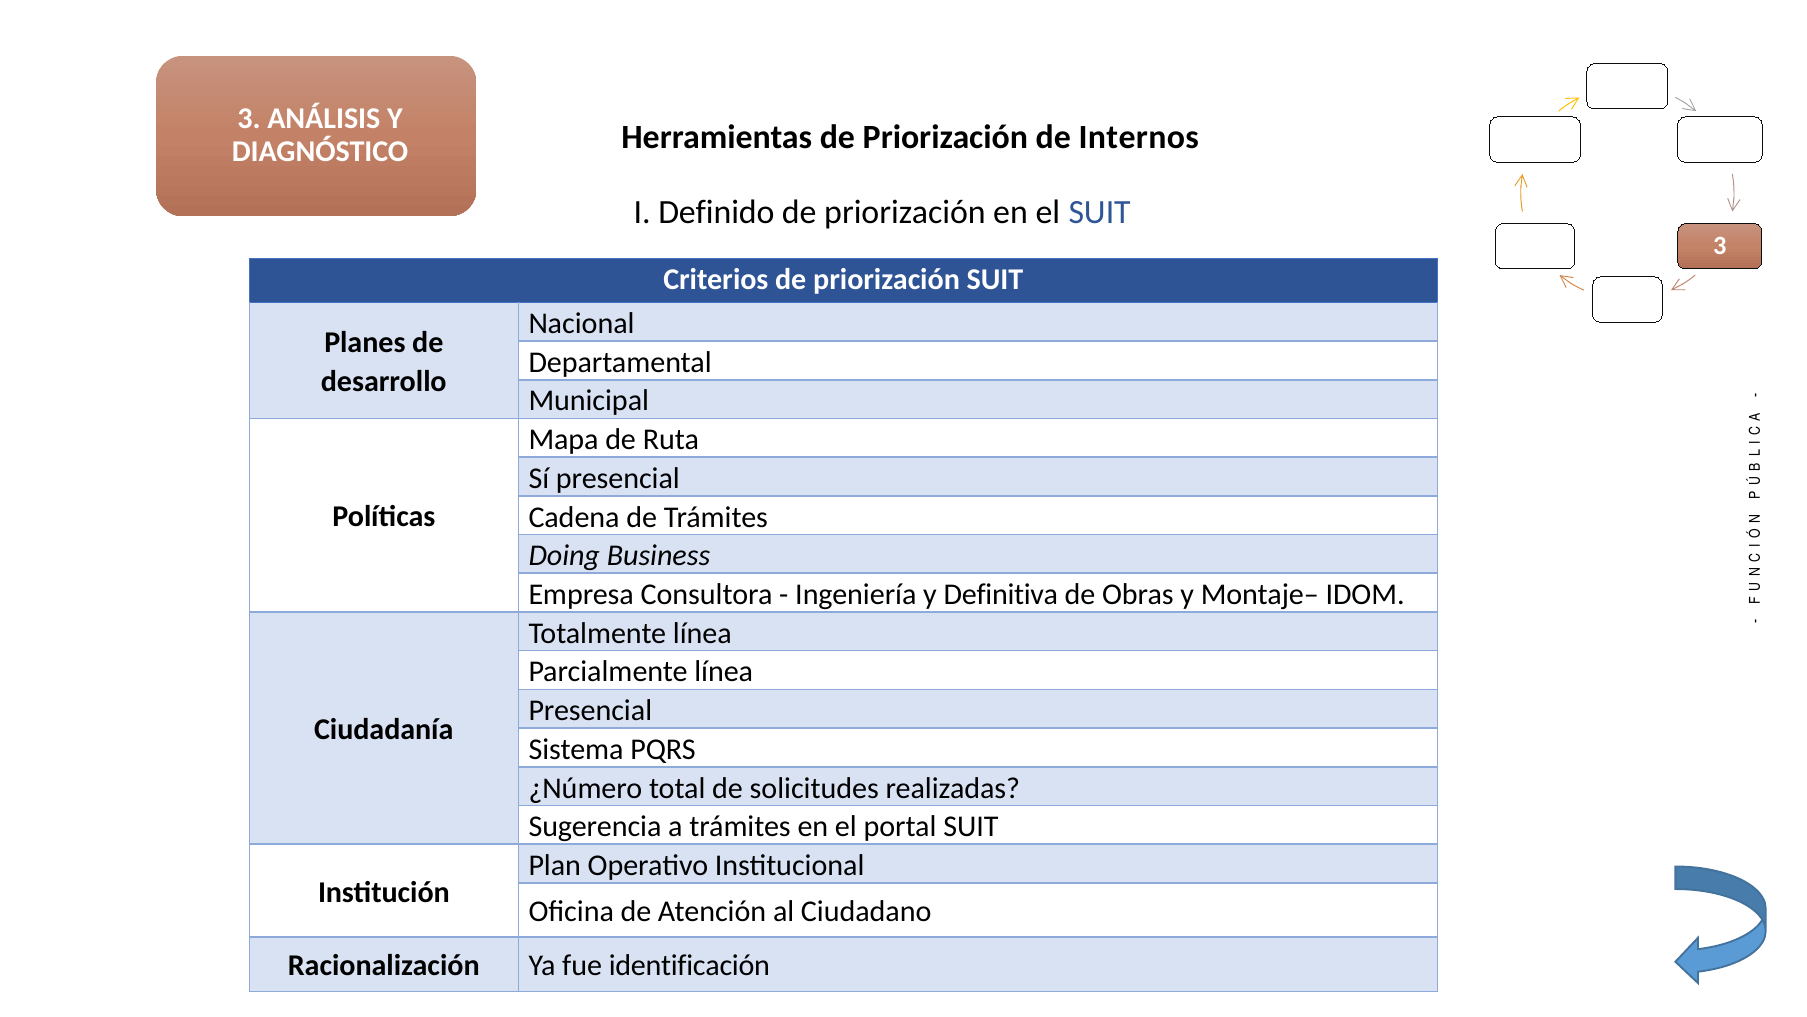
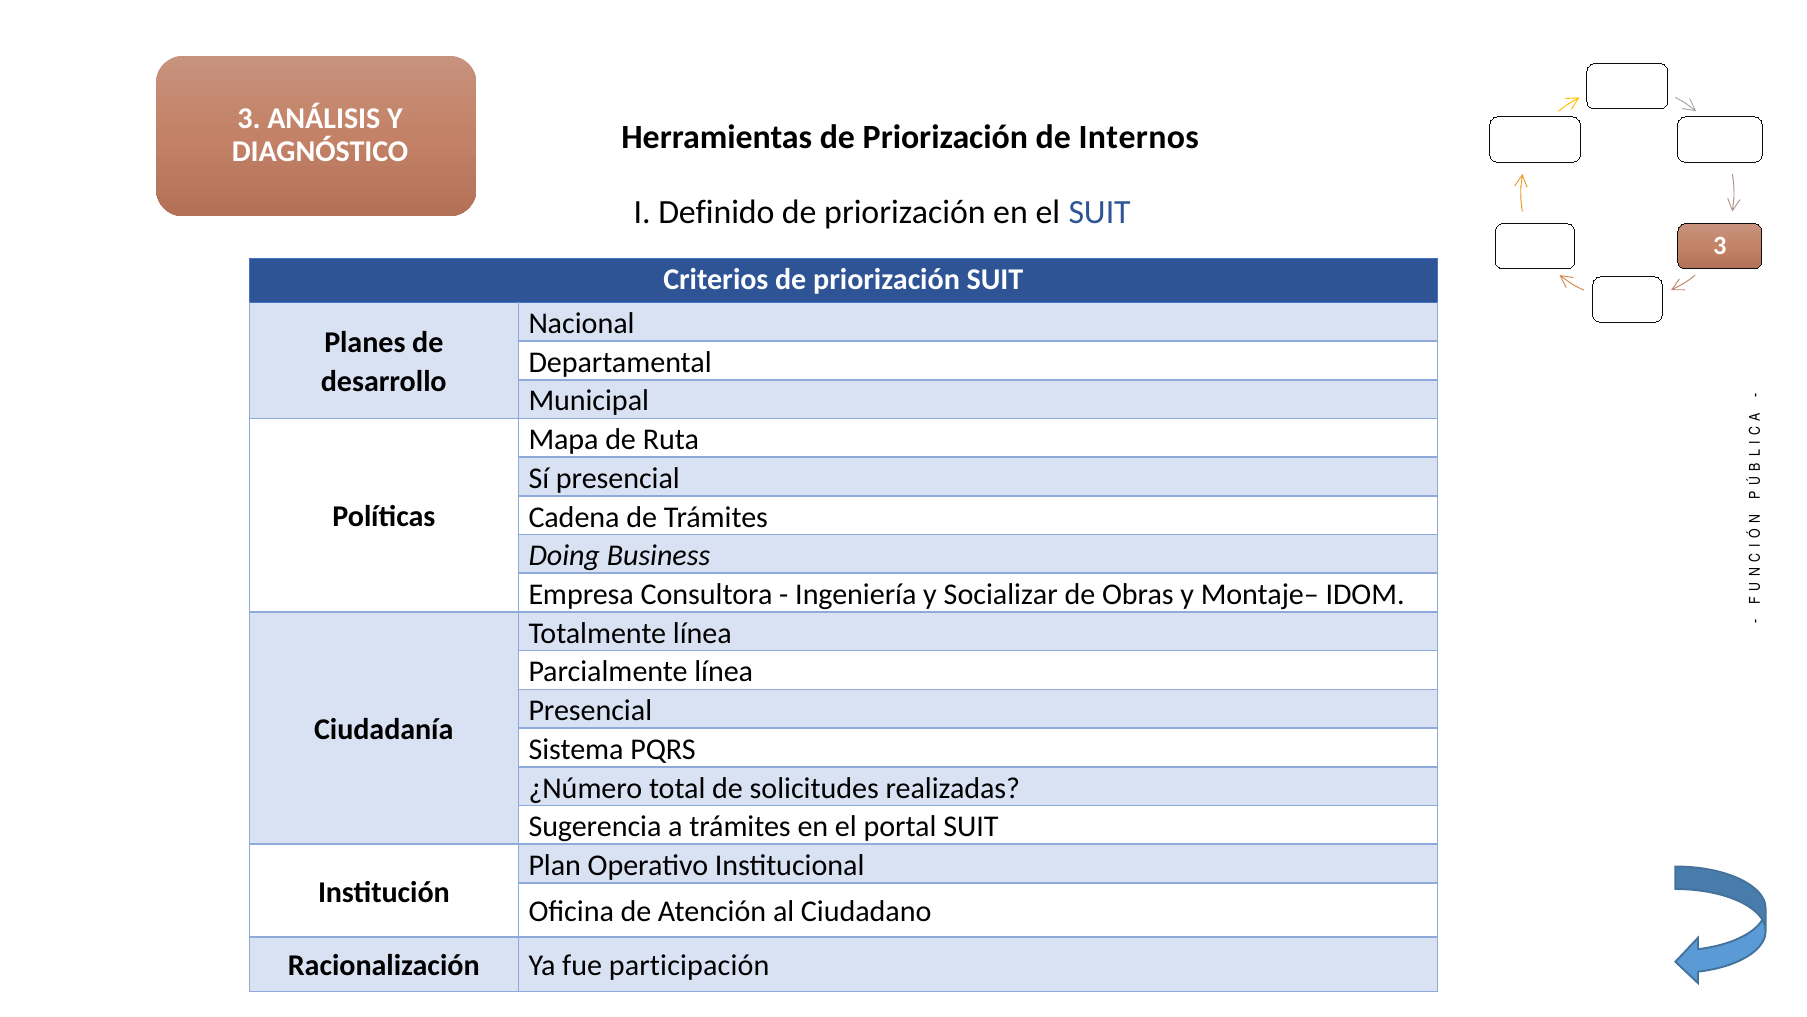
Definitiva: Definitiva -> Socializar
identificación: identificación -> participación
